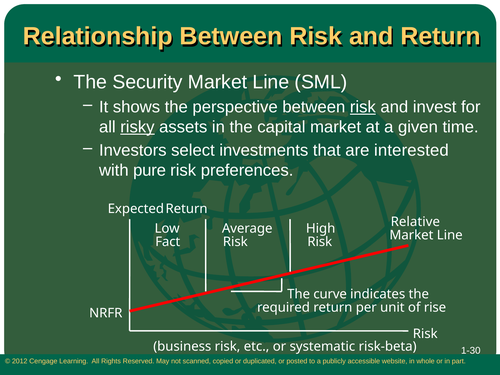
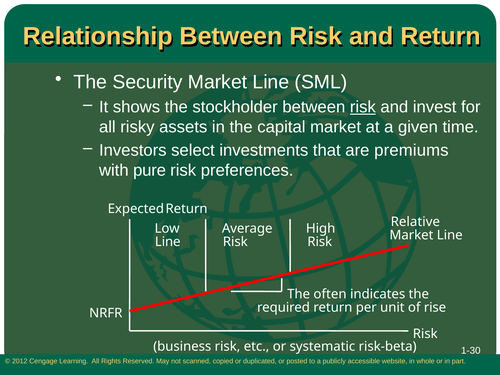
perspective: perspective -> stockholder
risky underline: present -> none
interested: interested -> premiums
Fact at (168, 242): Fact -> Line
curve: curve -> often
